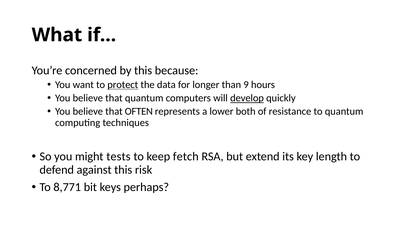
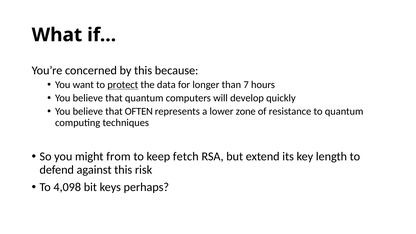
9: 9 -> 7
develop underline: present -> none
both: both -> zone
tests: tests -> from
8,771: 8,771 -> 4,098
